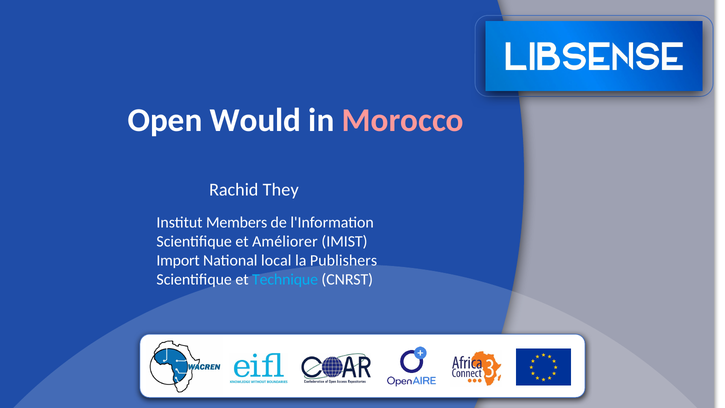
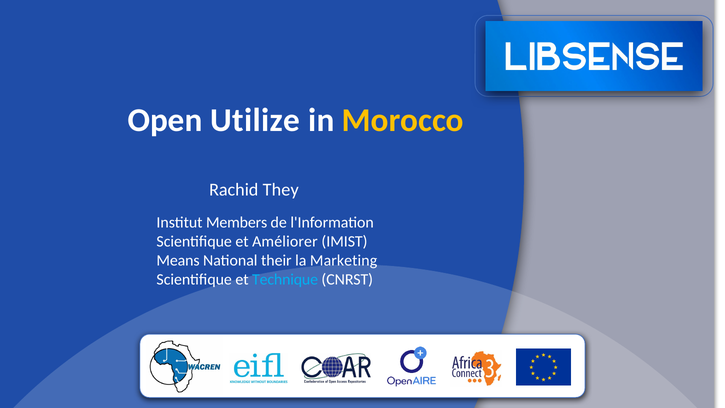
Would: Would -> Utilize
Morocco colour: pink -> yellow
Import: Import -> Means
local: local -> their
Publishers: Publishers -> Marketing
